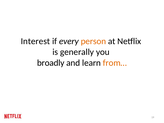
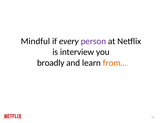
Interest: Interest -> Mindful
person colour: orange -> purple
generally: generally -> interview
